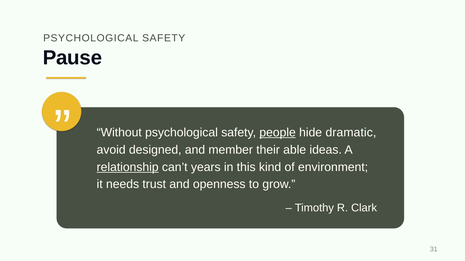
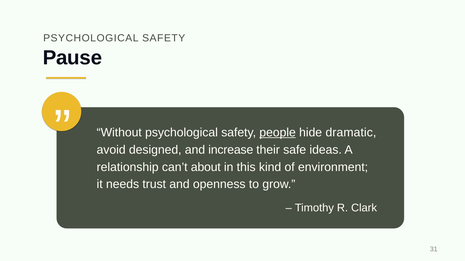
member: member -> increase
able: able -> safe
relationship underline: present -> none
years: years -> about
